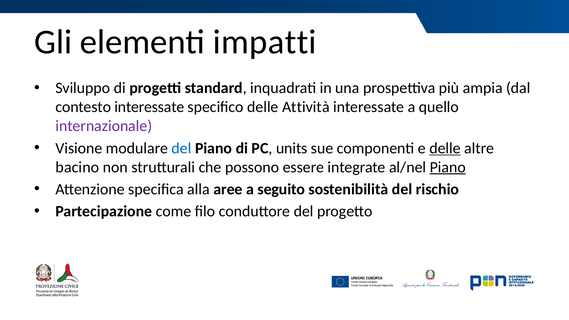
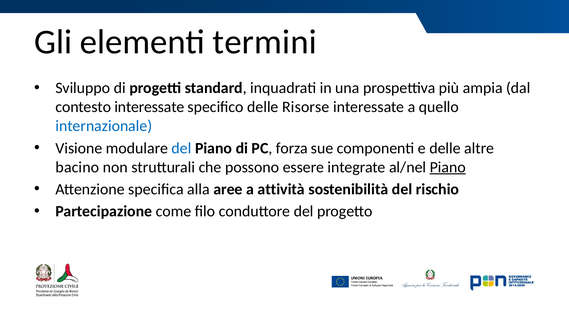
impatti: impatti -> termini
Attività: Attività -> Risorse
internazionale colour: purple -> blue
units: units -> forza
delle at (445, 148) underline: present -> none
seguito: seguito -> attività
